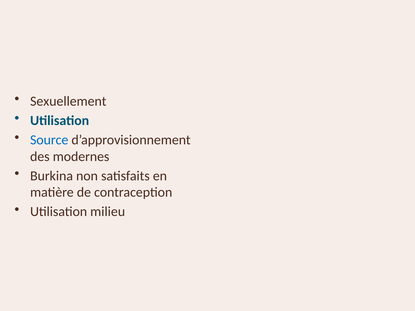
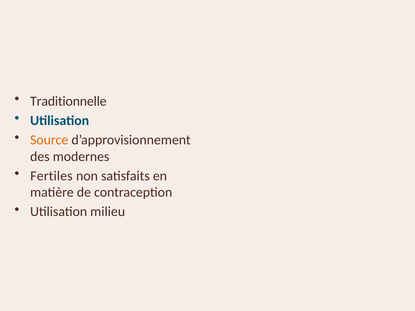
Sexuellement: Sexuellement -> Traditionnelle
Source colour: blue -> orange
Burkina: Burkina -> Fertiles
